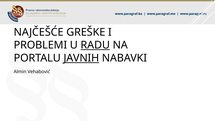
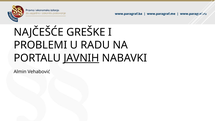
RADU underline: present -> none
